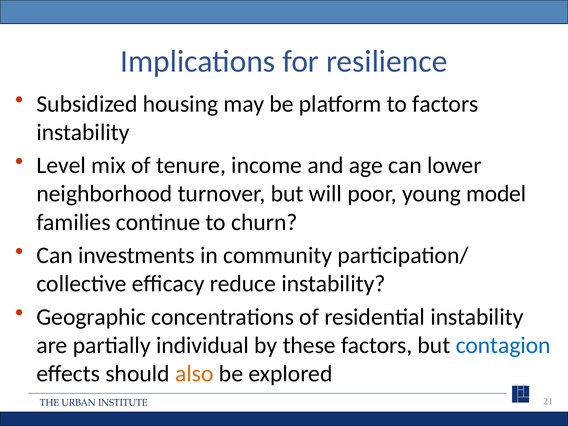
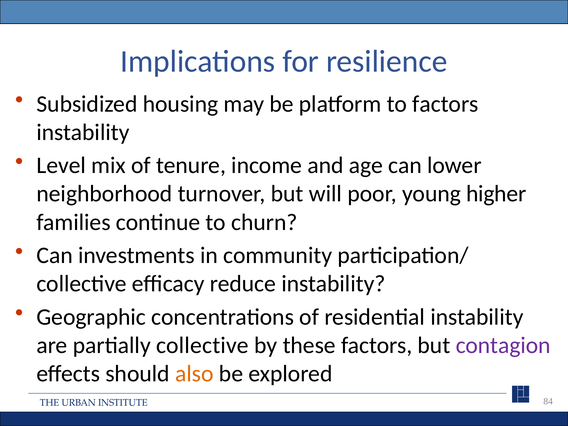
model: model -> higher
partially individual: individual -> collective
contagion colour: blue -> purple
21: 21 -> 84
